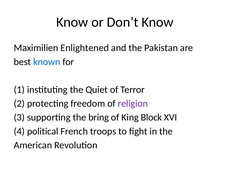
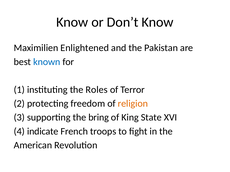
Quiet: Quiet -> Roles
religion colour: purple -> orange
Block: Block -> State
political: political -> indicate
